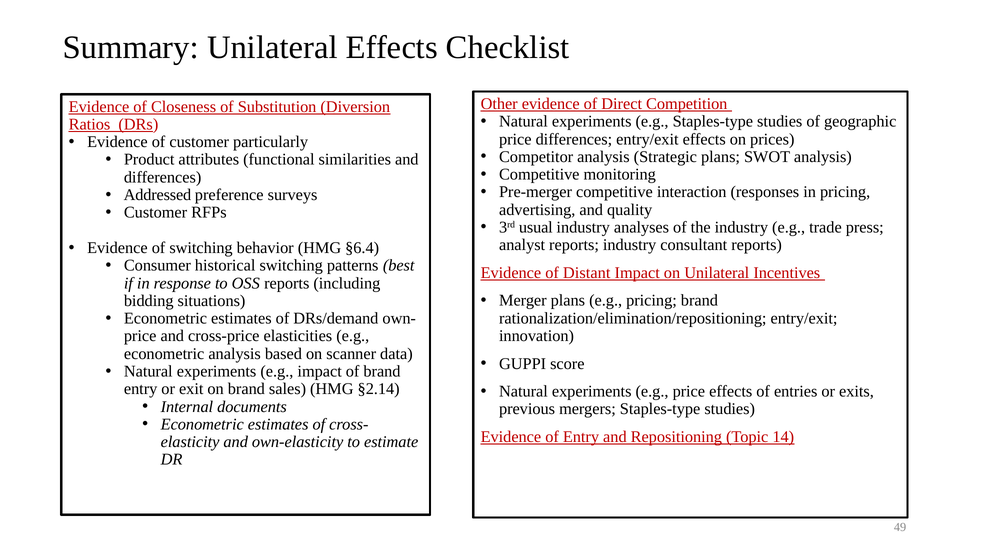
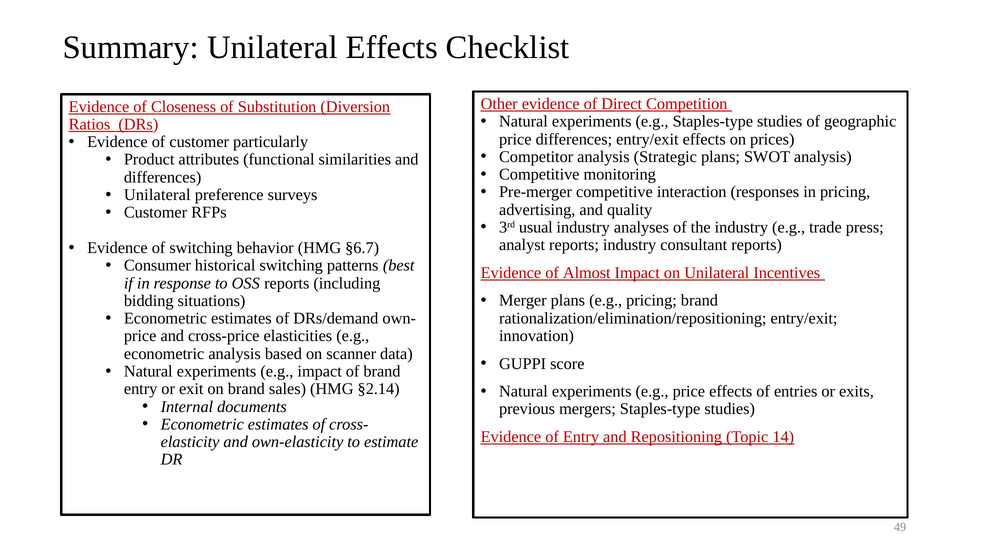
Addressed at (157, 195): Addressed -> Unilateral
§6.4: §6.4 -> §6.7
Distant: Distant -> Almost
